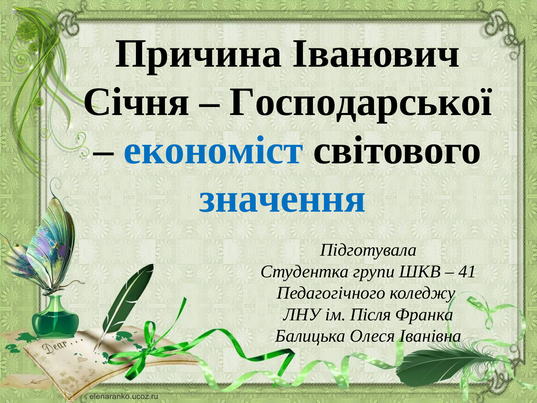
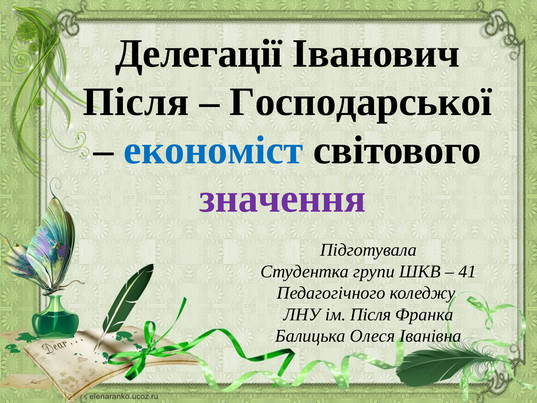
Причина: Причина -> Делегації
Січня at (136, 102): Січня -> Після
значення colour: blue -> purple
